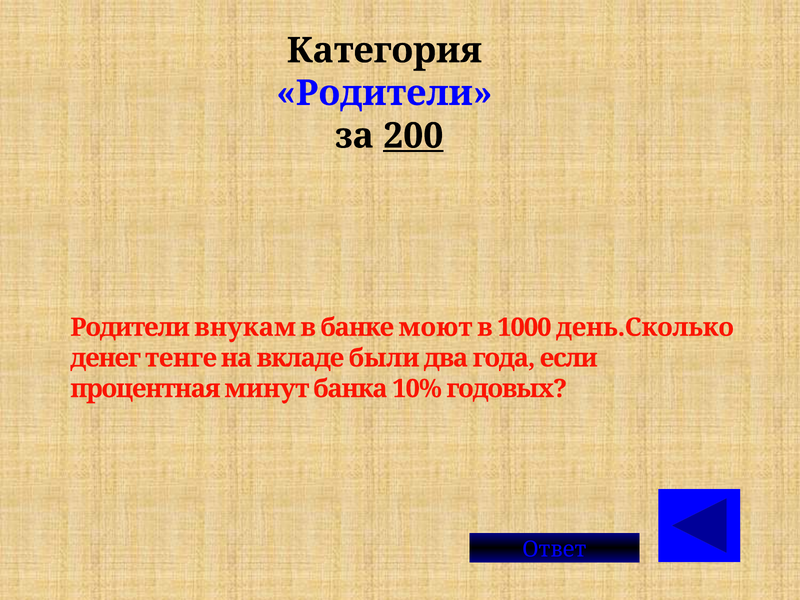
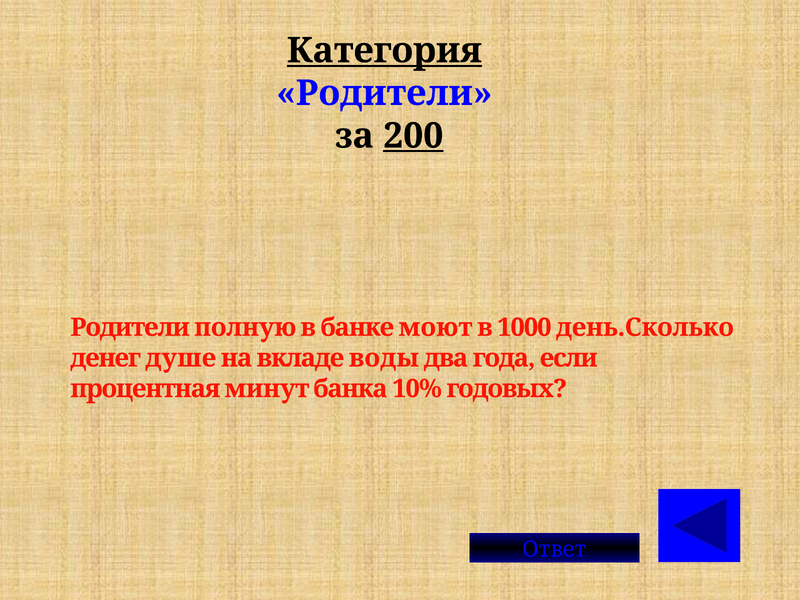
Категория underline: none -> present
внукам: внукам -> полную
тенге: тенге -> душе
были: были -> воды
